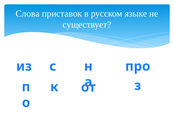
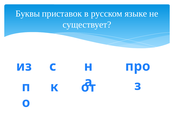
Слова: Слова -> Буквы
